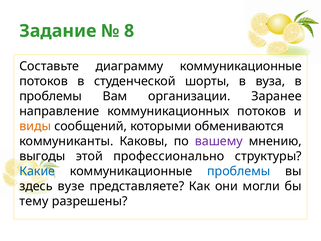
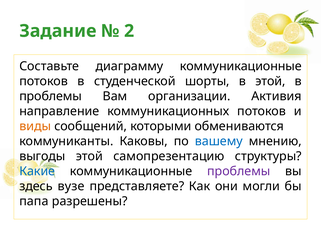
8: 8 -> 2
в вуза: вуза -> этой
Заранее: Заранее -> Активия
вашему colour: purple -> blue
профессионально: профессионально -> самопрезентацию
проблемы at (239, 171) colour: blue -> purple
тему: тему -> папа
